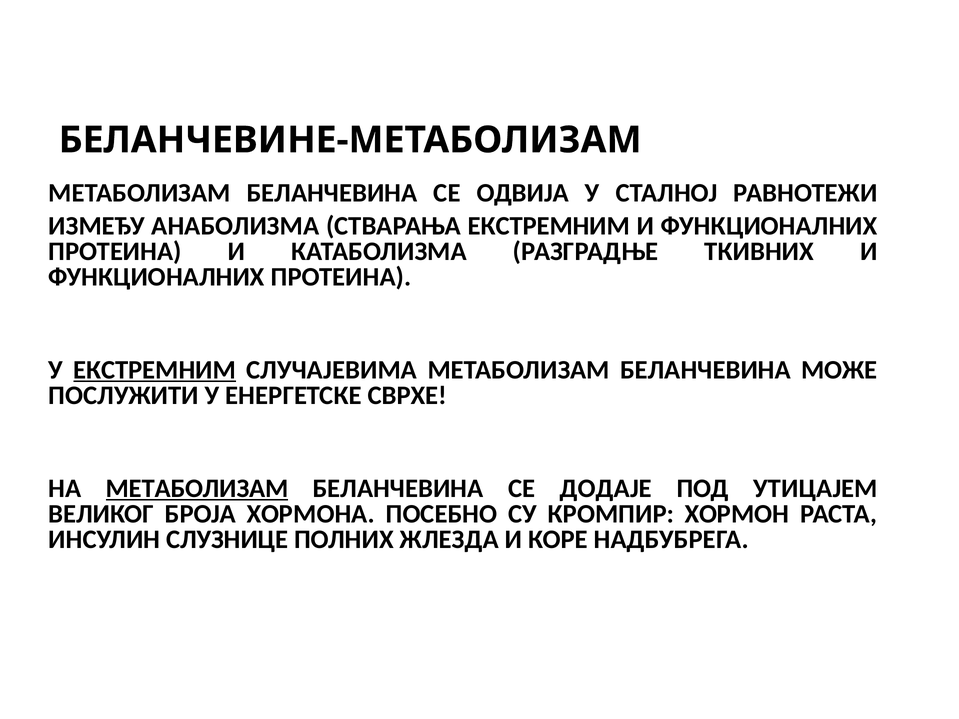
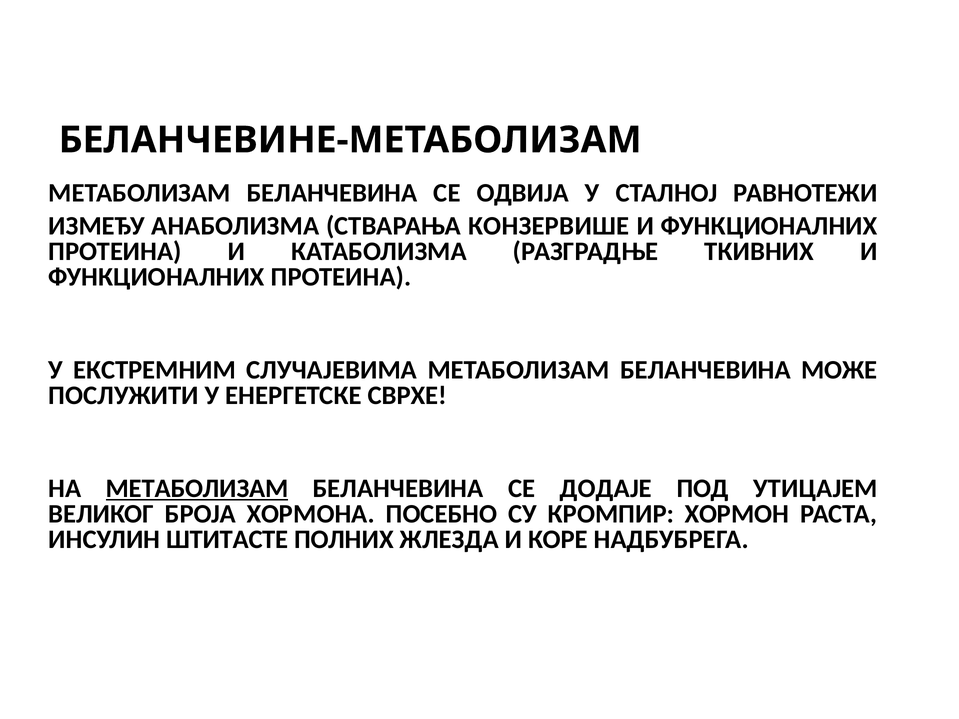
СТВАРАЊА ЕКСТРЕМНИМ: ЕКСТРЕМНИМ -> КОНЗЕРВИШЕ
ЕКСТРЕМНИМ at (155, 370) underline: present -> none
СЛУЗНИЦЕ: СЛУЗНИЦЕ -> ШТИТАСТЕ
